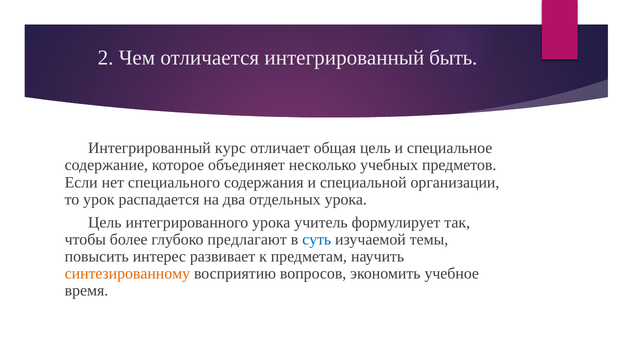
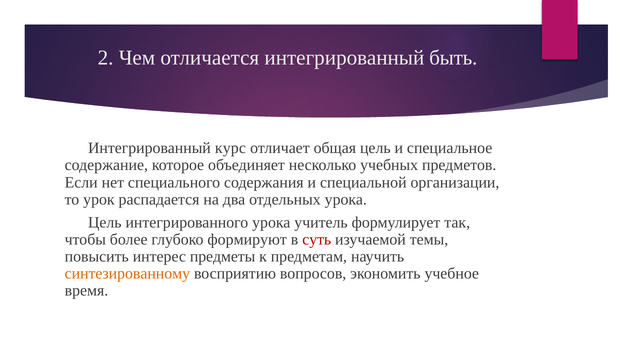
предлагают: предлагают -> формируют
суть colour: blue -> red
развивает: развивает -> предметы
